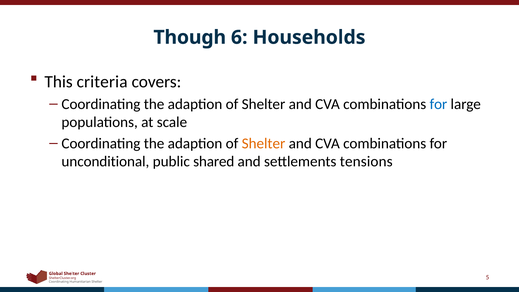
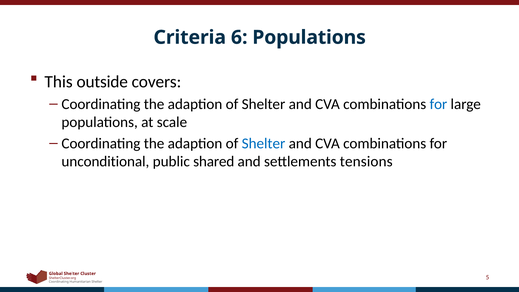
Though: Though -> Criteria
6 Households: Households -> Populations
criteria: criteria -> outside
Shelter at (263, 143) colour: orange -> blue
